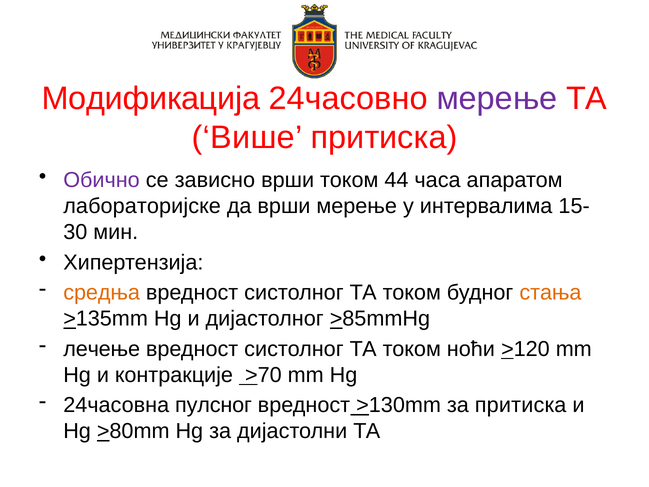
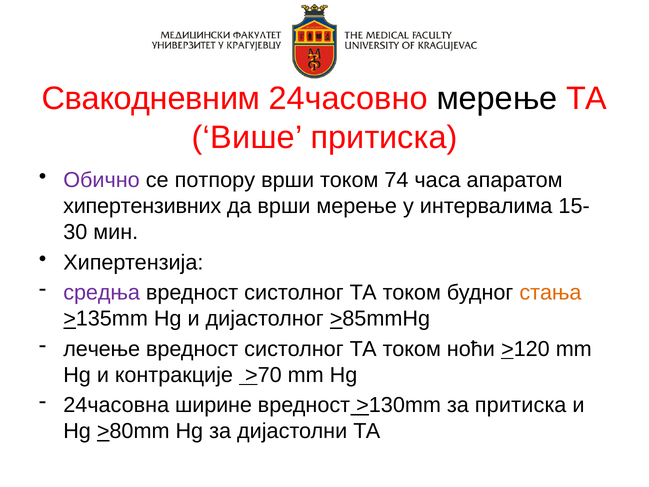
Модификација: Модификација -> Свакодневним
мерење at (497, 99) colour: purple -> black
зависно: зависно -> потпору
44: 44 -> 74
лабораторијске: лабораторијске -> хипертензивних
средња colour: orange -> purple
пулсног: пулсног -> ширине
